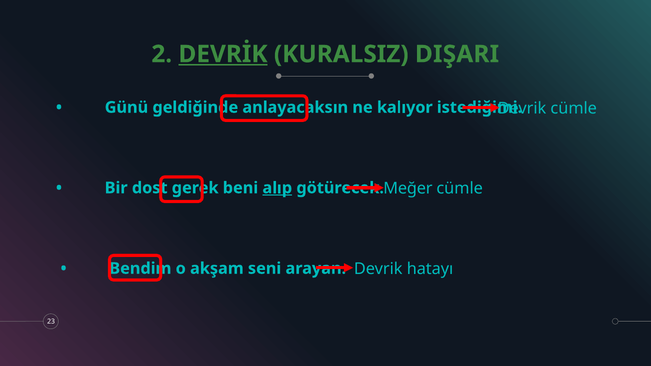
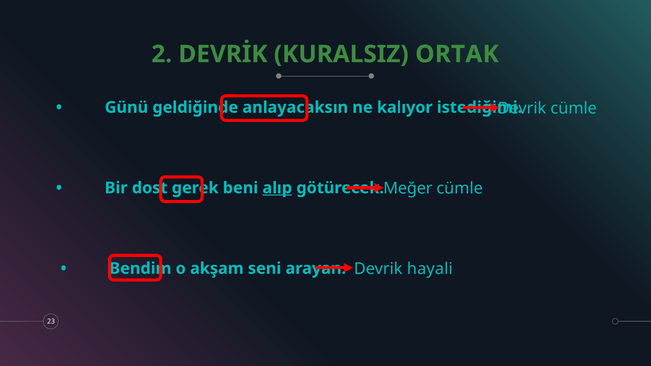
DEVRİK underline: present -> none
DIŞARI: DIŞARI -> ORTAK
hatayı: hatayı -> hayali
